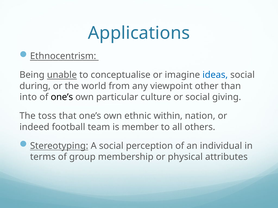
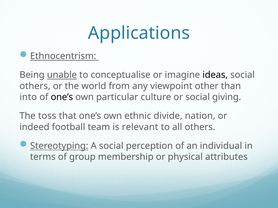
ideas colour: blue -> black
during at (35, 86): during -> others
within: within -> divide
member: member -> relevant
